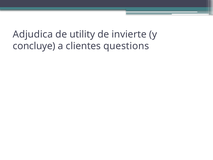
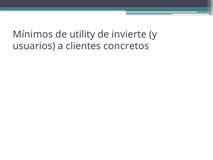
Adjudica: Adjudica -> Mínimos
concluye: concluye -> usuarios
questions: questions -> concretos
